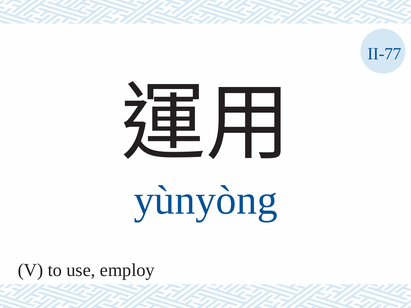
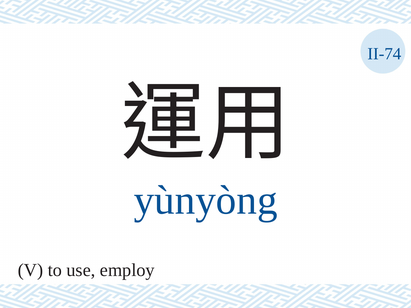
II-77: II-77 -> II-74
